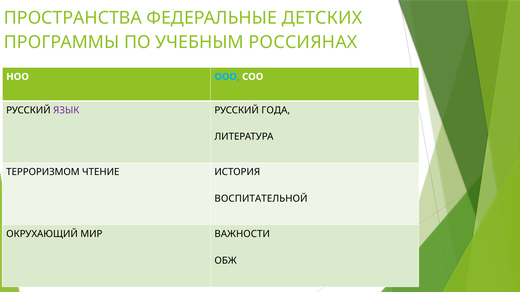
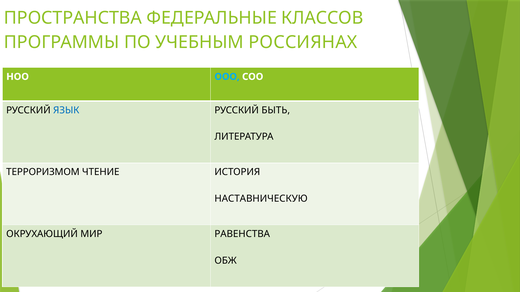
ДЕТСКИХ: ДЕТСКИХ -> КЛАССОВ
ЯЗЫК colour: purple -> blue
ГОДА: ГОДА -> БЫТЬ
ВОСПИТАТЕЛЬНОЙ: ВОСПИТАТЕЛЬНОЙ -> НАСТАВНИЧЕСКУЮ
ВАЖНОСТИ: ВАЖНОСТИ -> РАВЕНСТВА
